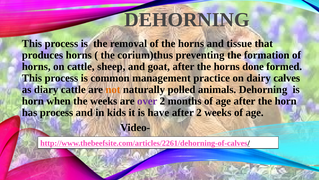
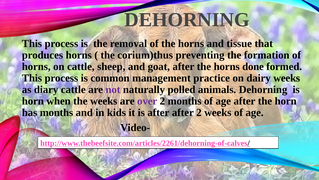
dairy calves: calves -> weeks
not colour: orange -> purple
has process: process -> months
is have: have -> after
